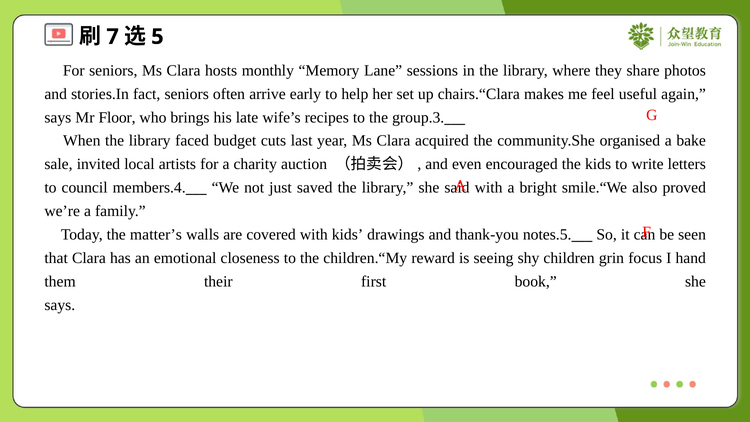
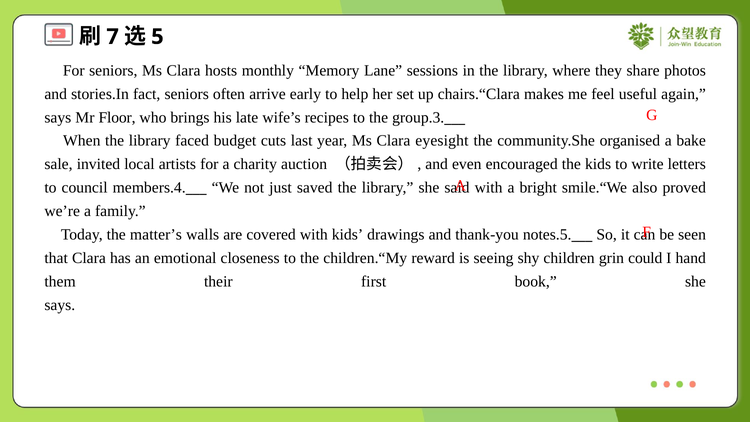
acquired: acquired -> eyesight
focus: focus -> could
